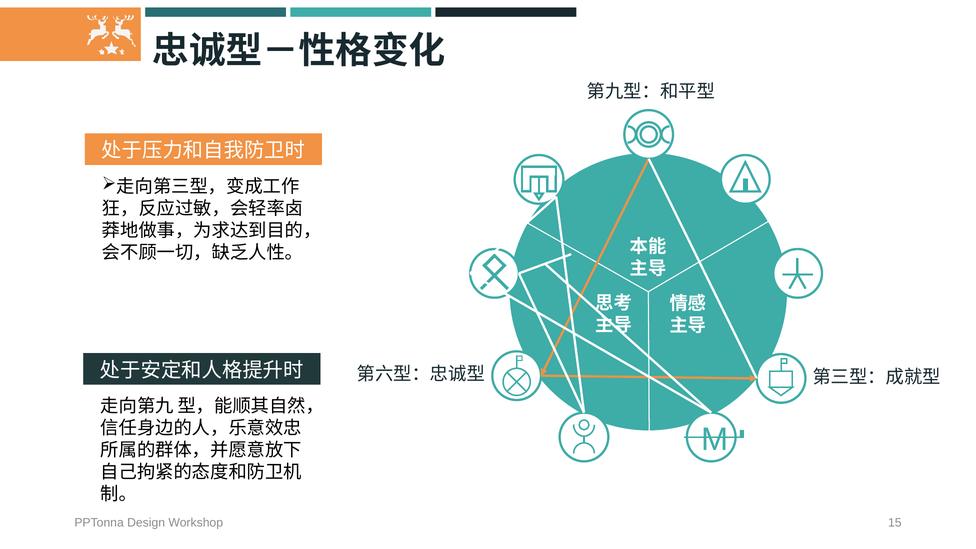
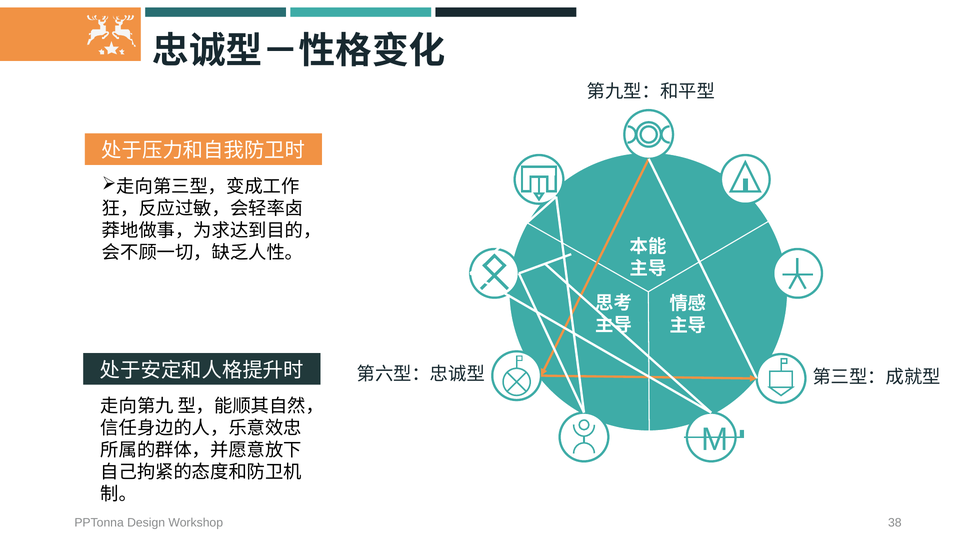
15: 15 -> 38
